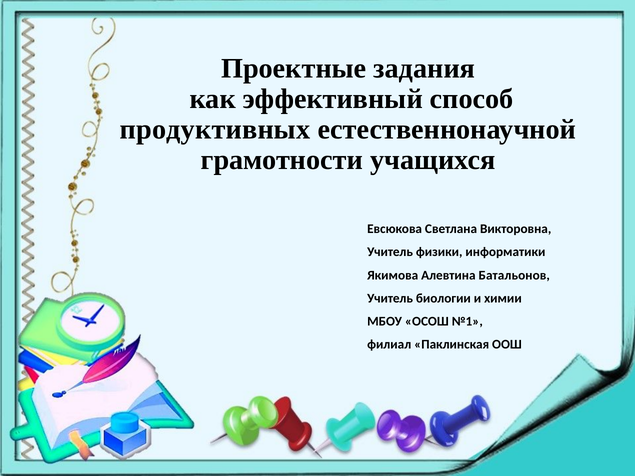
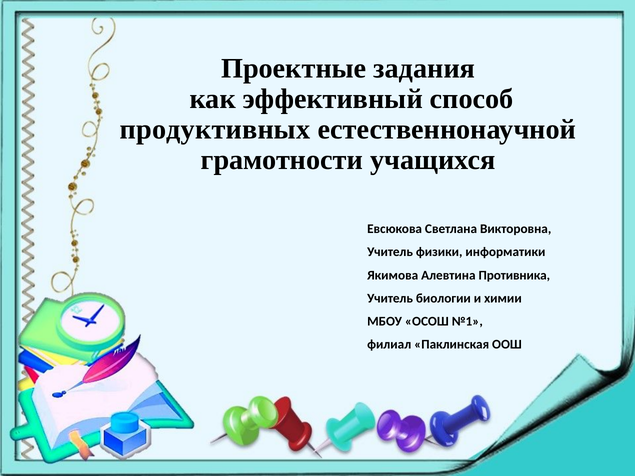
Батальонов: Батальонов -> Противника
